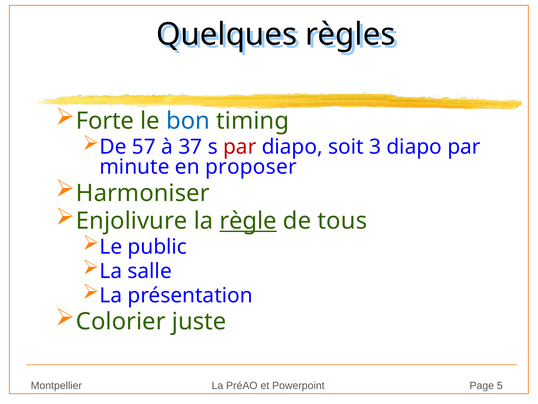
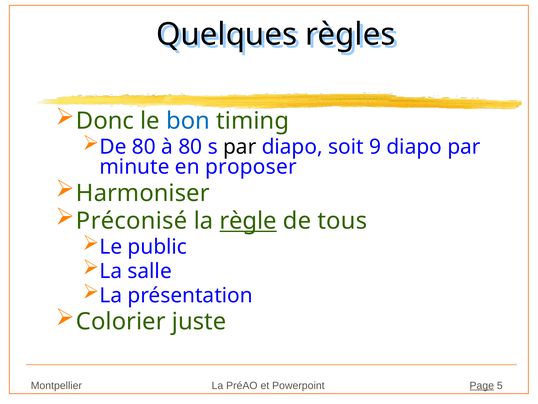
Forte: Forte -> Donc
De 57: 57 -> 80
à 37: 37 -> 80
par at (240, 147) colour: red -> black
3: 3 -> 9
Enjolivure: Enjolivure -> Préconisé
Page underline: none -> present
